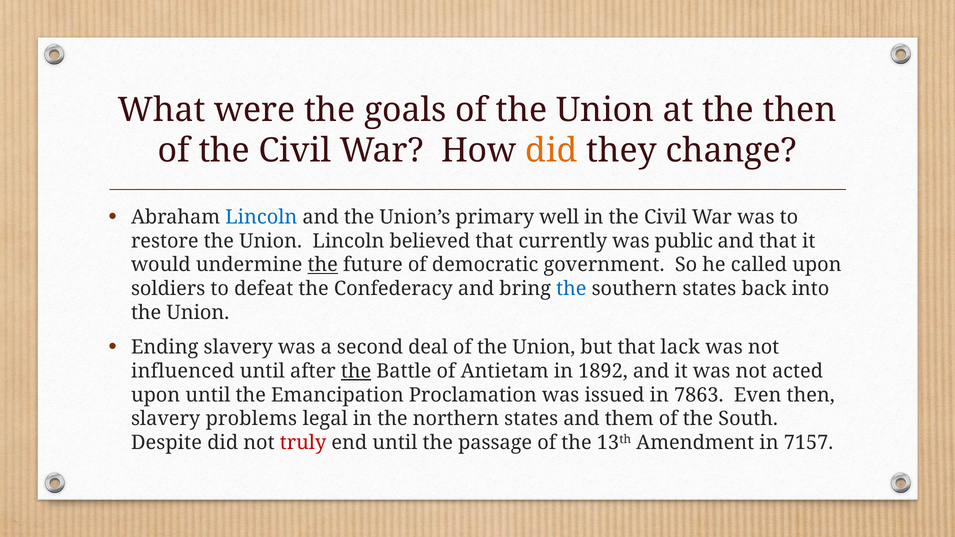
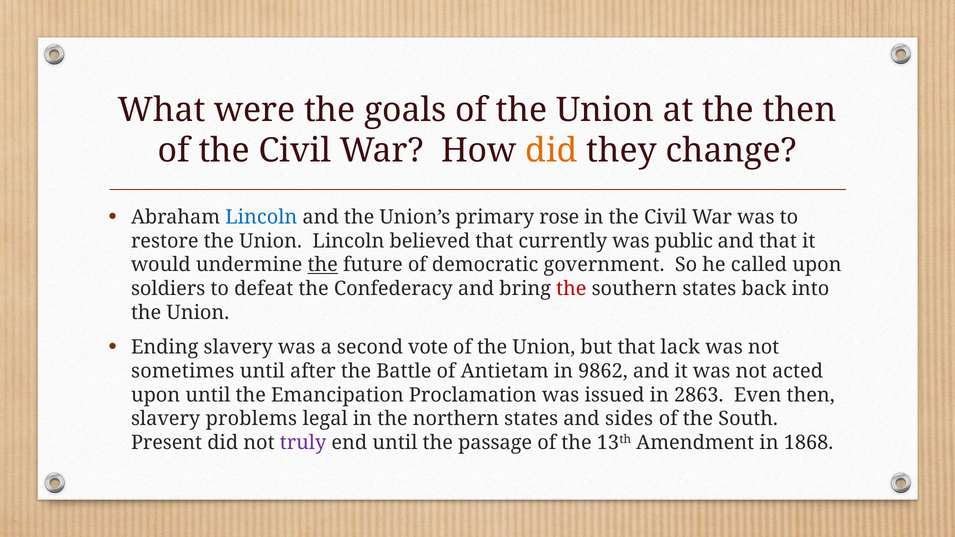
well: well -> rose
the at (571, 289) colour: blue -> red
deal: deal -> vote
influenced: influenced -> sometimes
the at (356, 371) underline: present -> none
1892: 1892 -> 9862
7863: 7863 -> 2863
them: them -> sides
Despite: Despite -> Present
truly colour: red -> purple
7157: 7157 -> 1868
